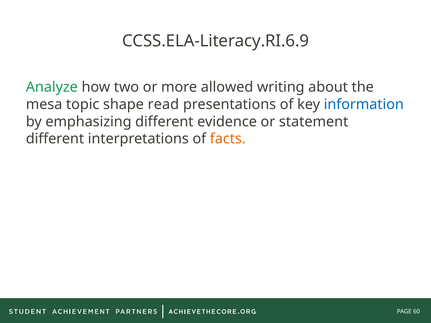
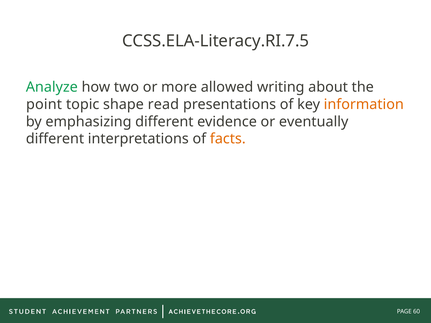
CCSS.ELA-Literacy.RI.6.9: CCSS.ELA-Literacy.RI.6.9 -> CCSS.ELA-Literacy.RI.7.5
mesa: mesa -> point
information colour: blue -> orange
statement: statement -> eventually
